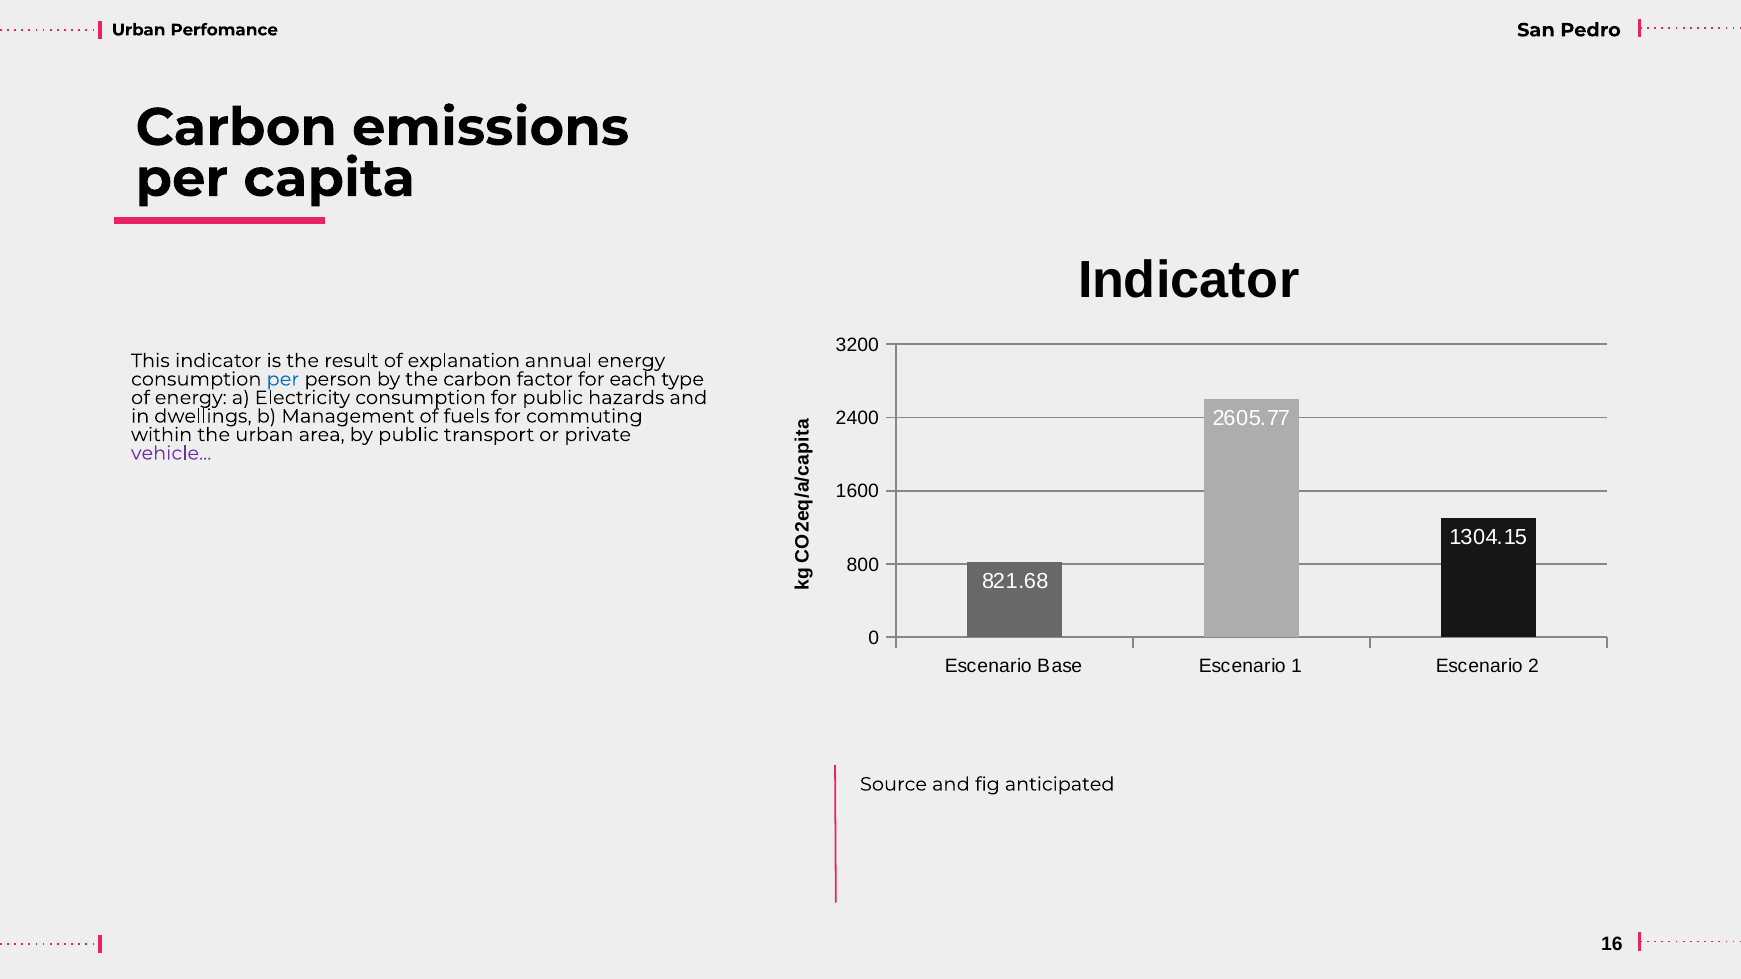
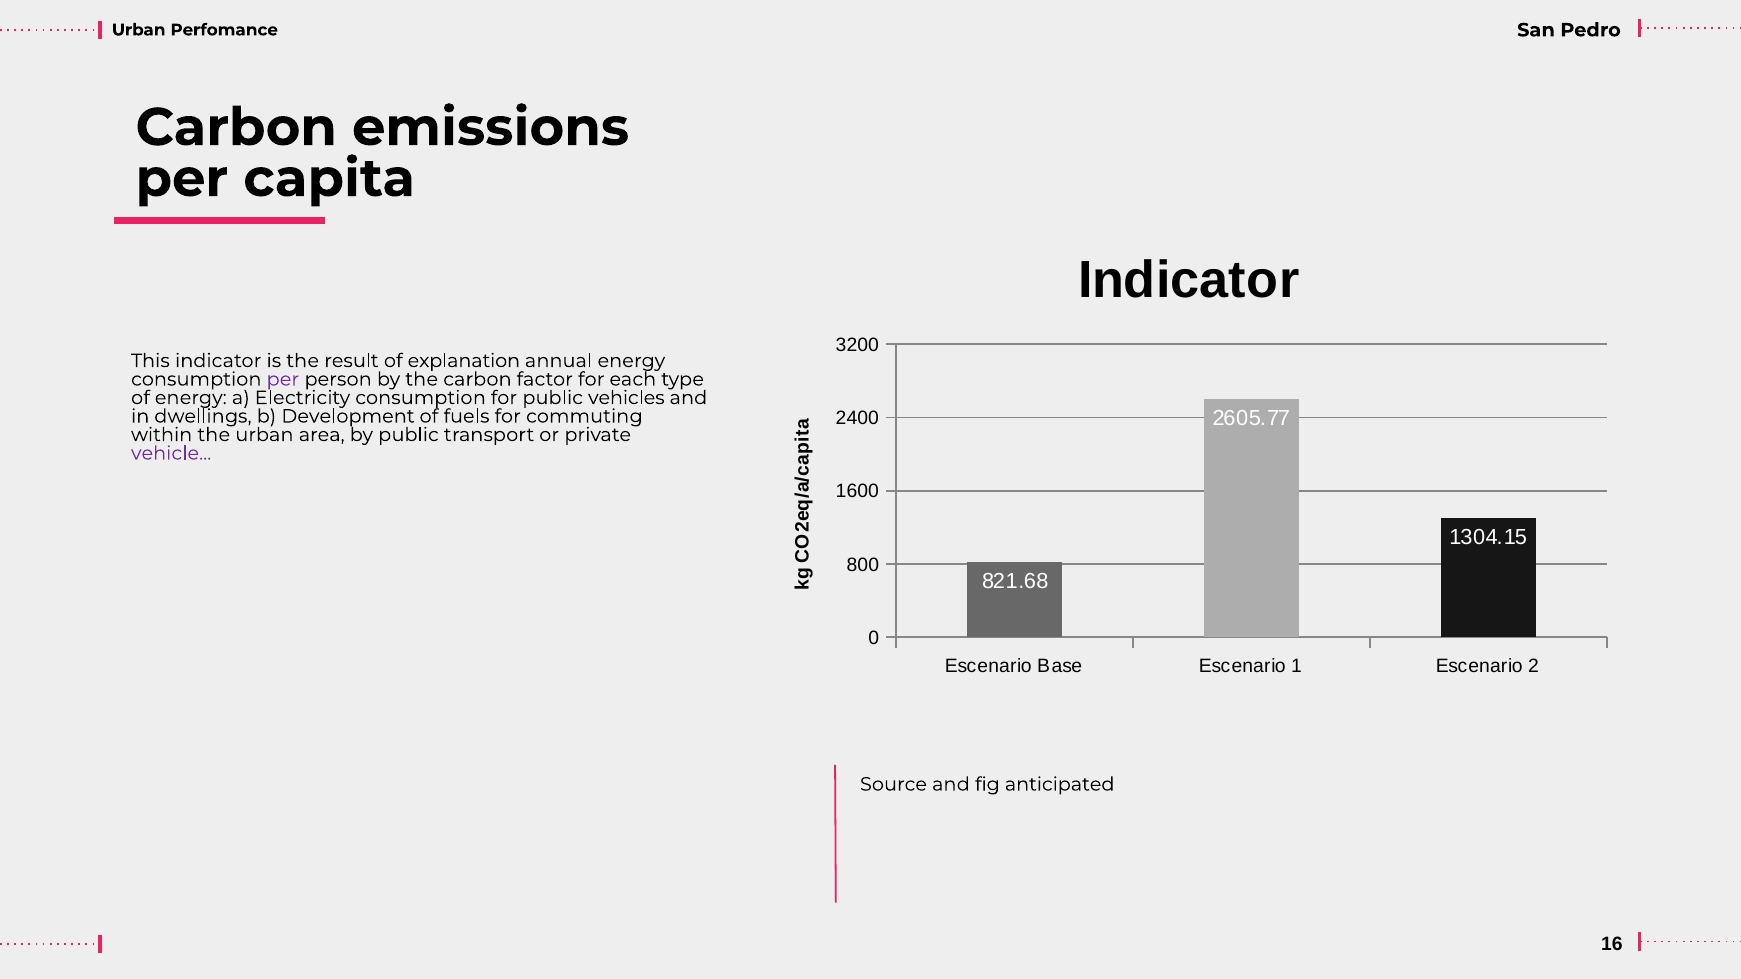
per at (283, 379) colour: blue -> purple
hazards: hazards -> vehicles
Management: Management -> Development
